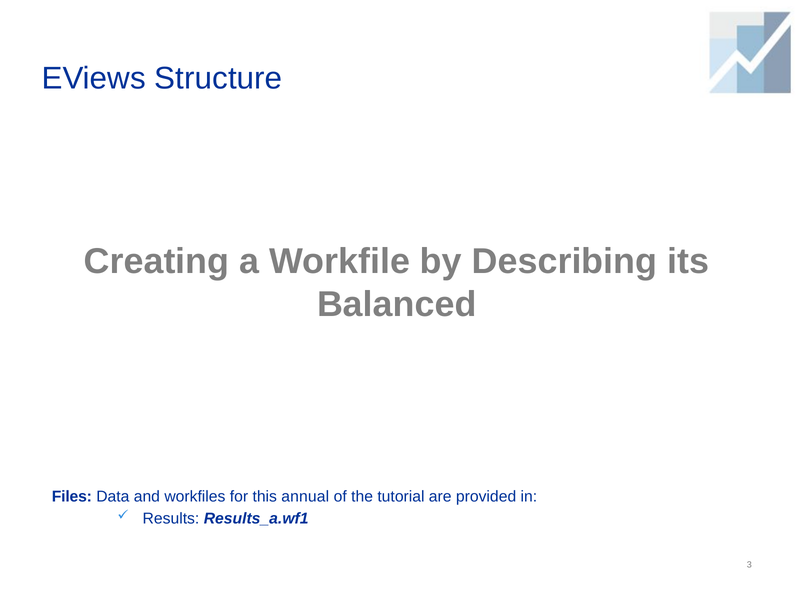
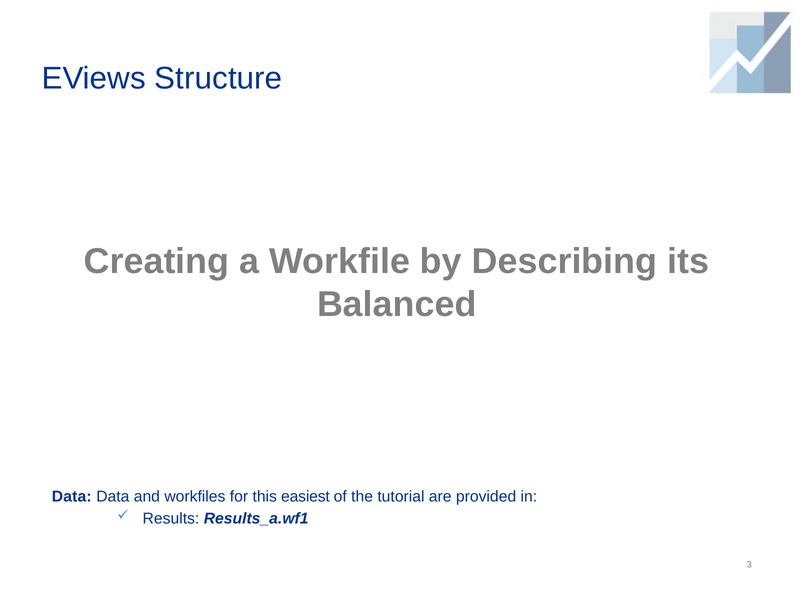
Files at (72, 497): Files -> Data
annual: annual -> easiest
